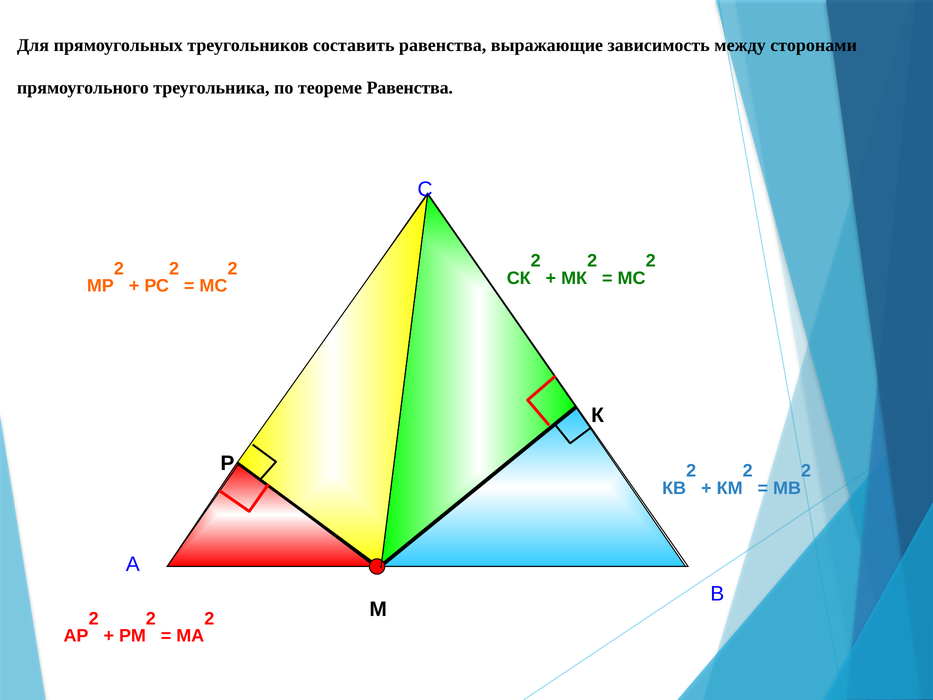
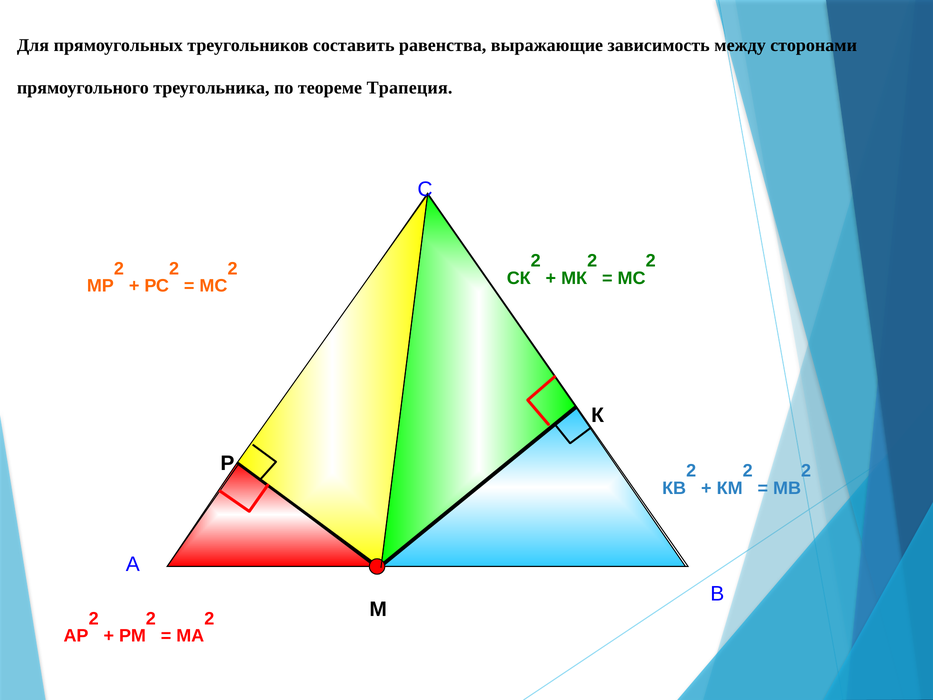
теореме Равенства: Равенства -> Трапеция
